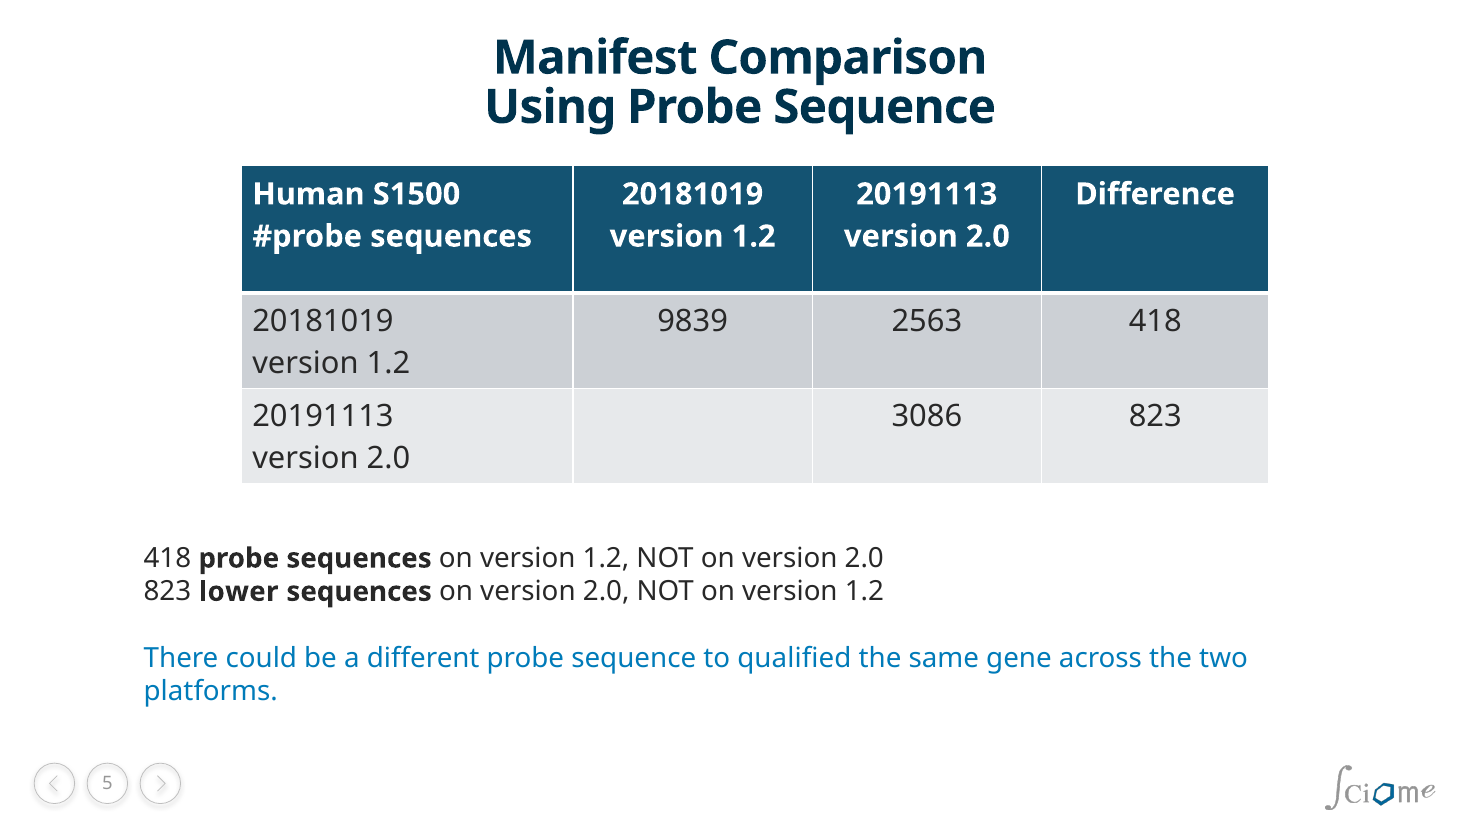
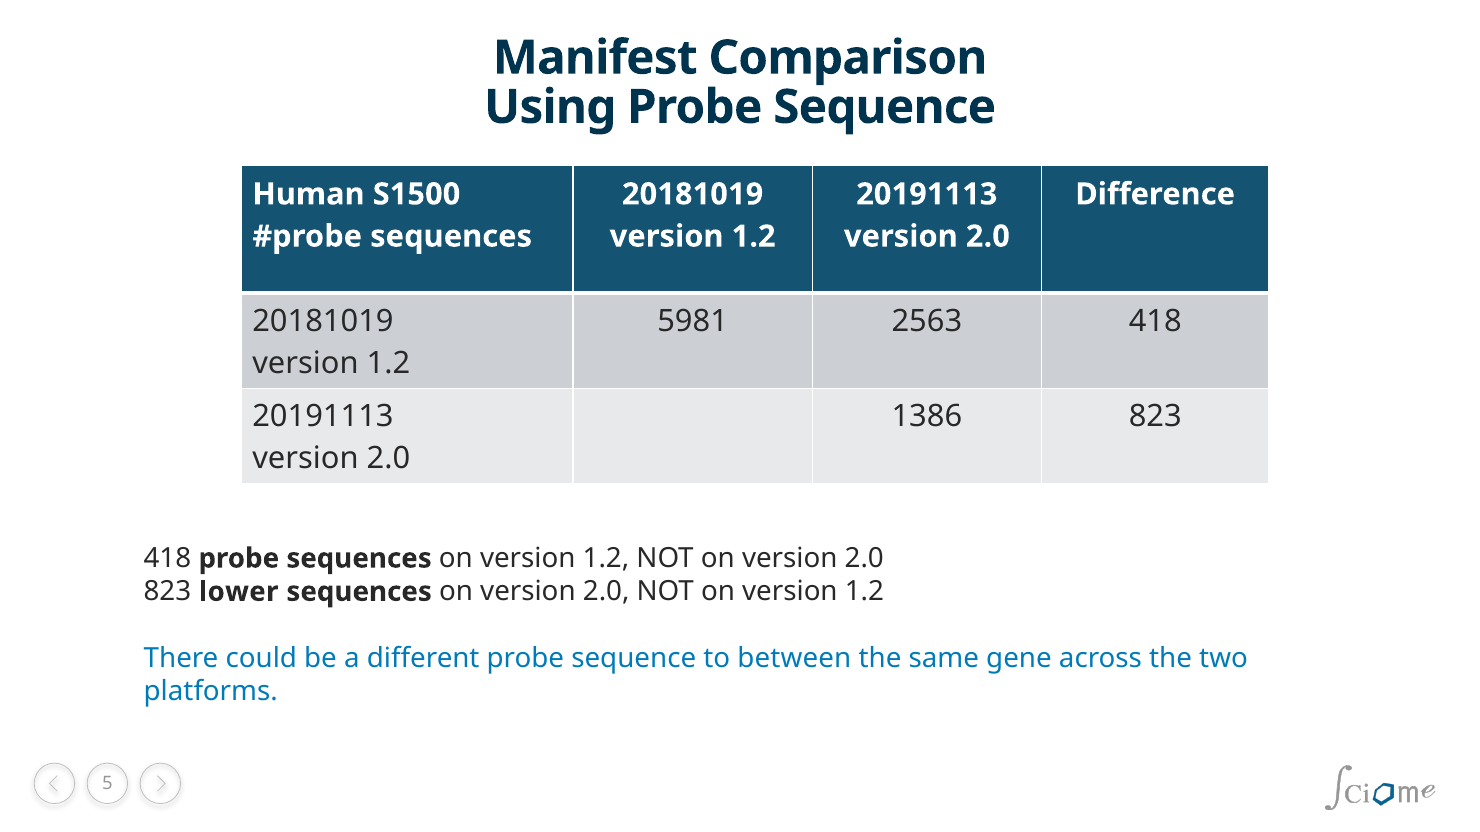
9839: 9839 -> 5981
3086: 3086 -> 1386
qualified: qualified -> between
